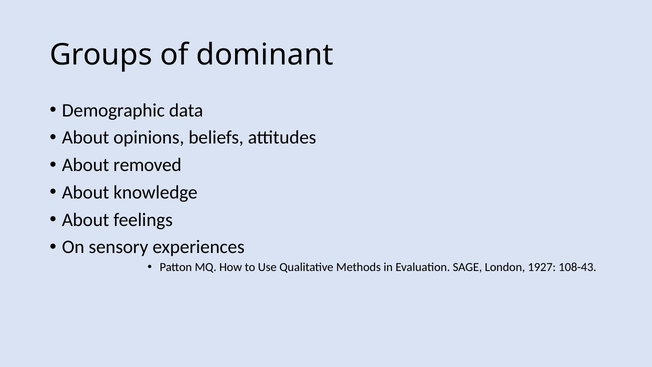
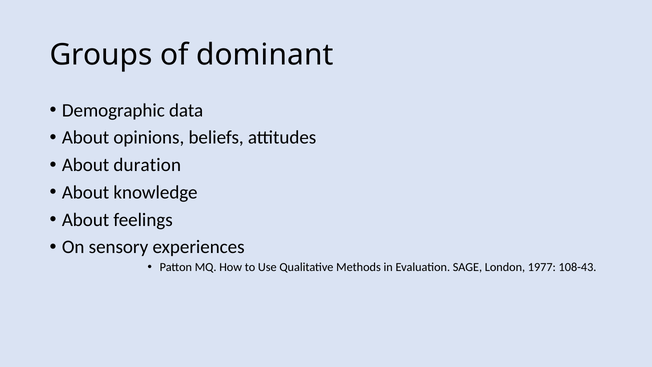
removed: removed -> duration
1927: 1927 -> 1977
